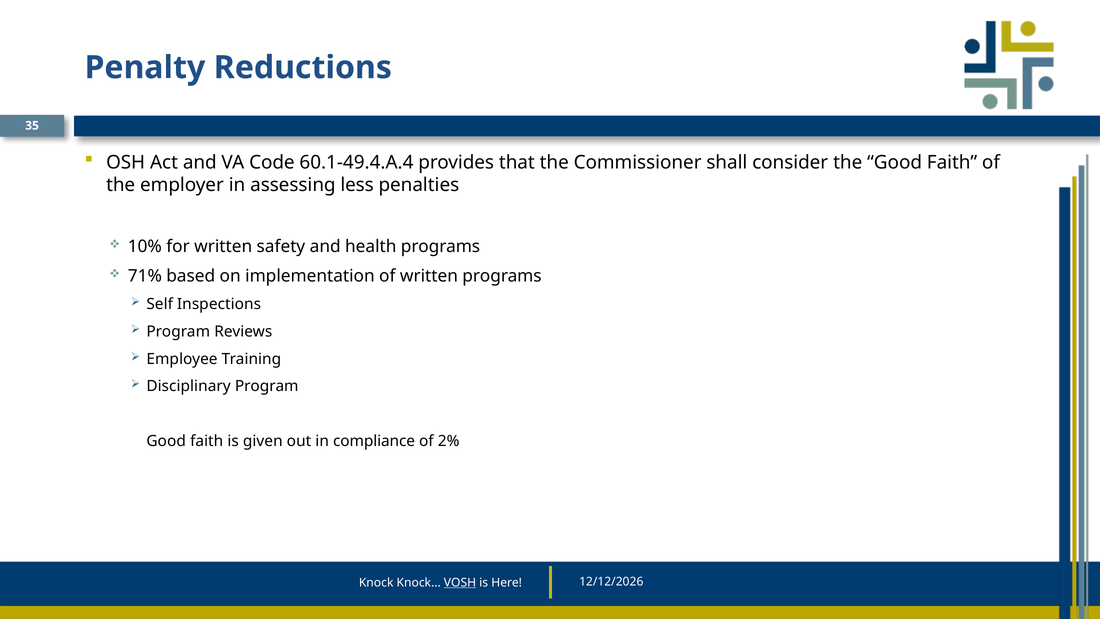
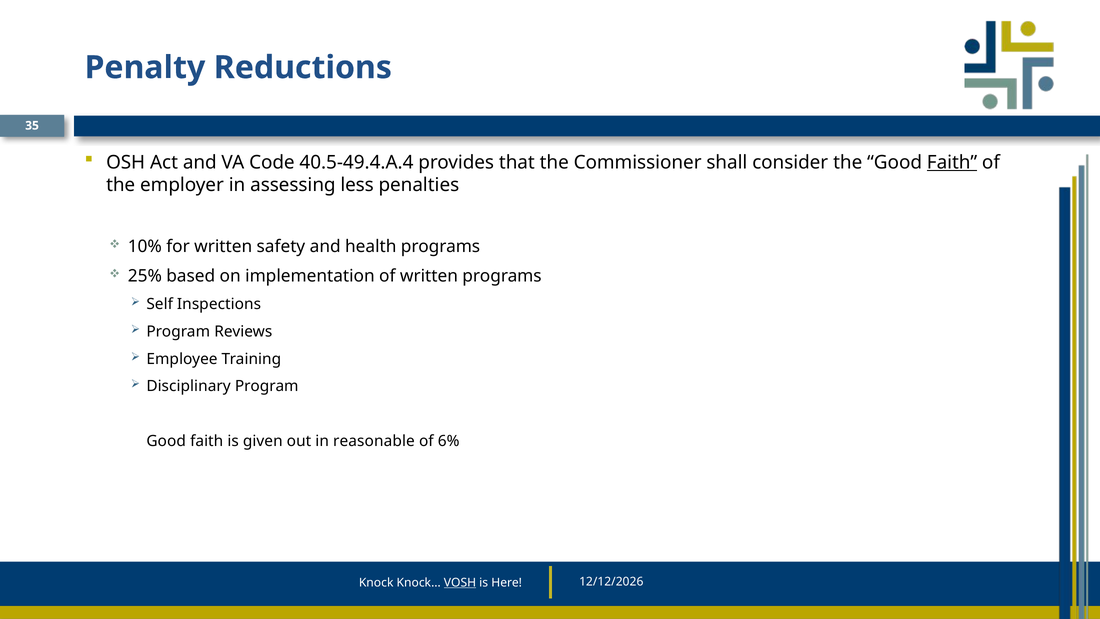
60.1-49.4.A.4: 60.1-49.4.A.4 -> 40.5-49.4.A.4
Faith at (952, 162) underline: none -> present
71%: 71% -> 25%
compliance: compliance -> reasonable
2%: 2% -> 6%
